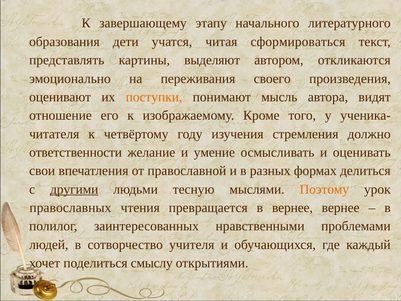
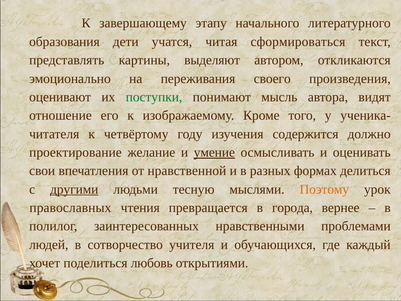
поступки colour: orange -> green
стремления: стремления -> содержится
ответственности: ответственности -> проектирование
умение underline: none -> present
православной: православной -> нравственной
в вернее: вернее -> города
смыслу: смыслу -> любовь
